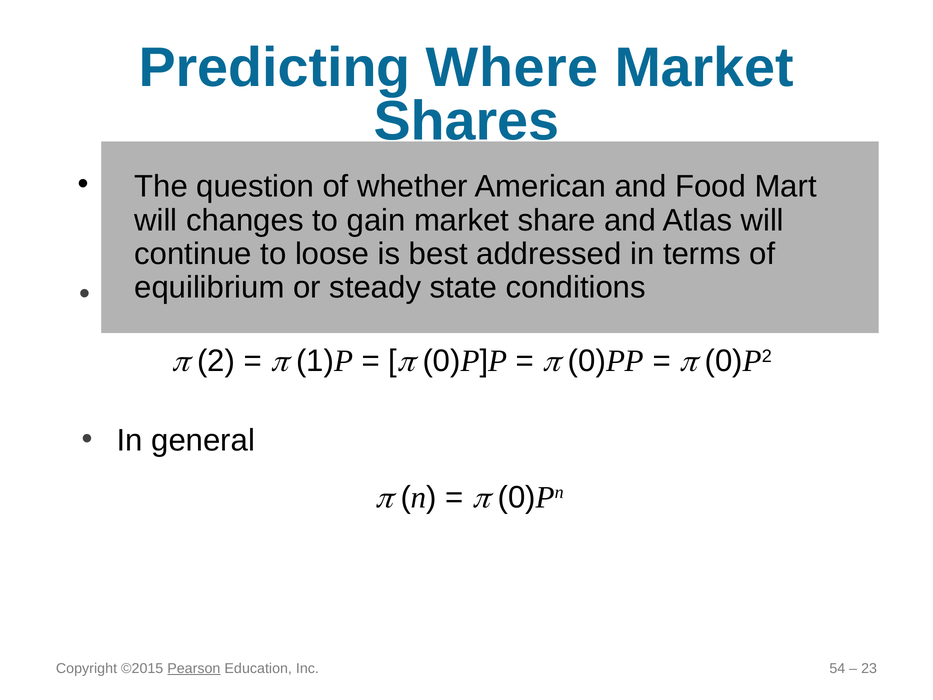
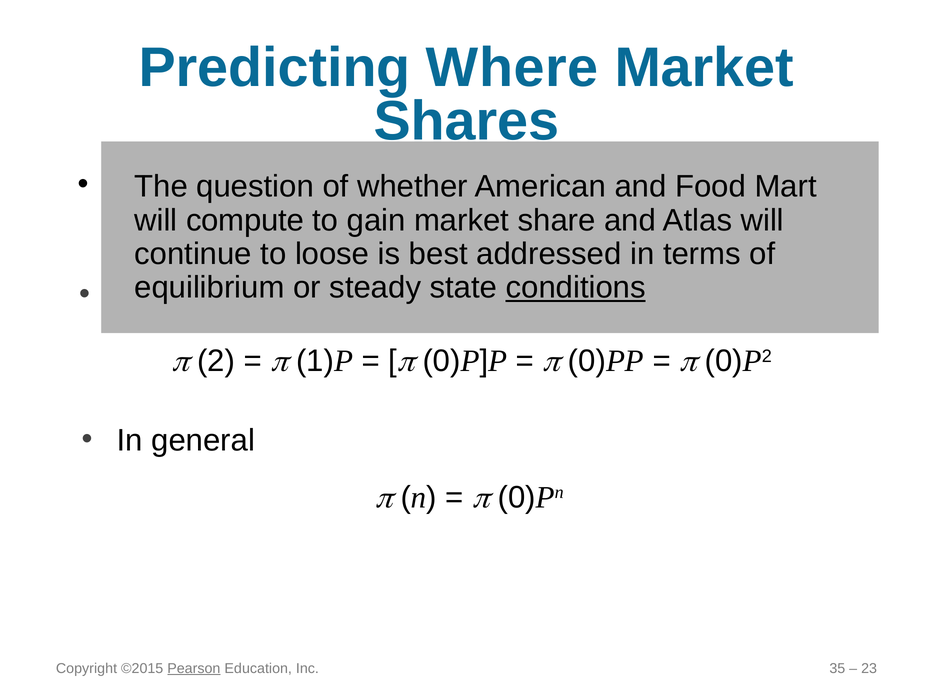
changes: changes -> compute
conditions underline: none -> present
54: 54 -> 35
